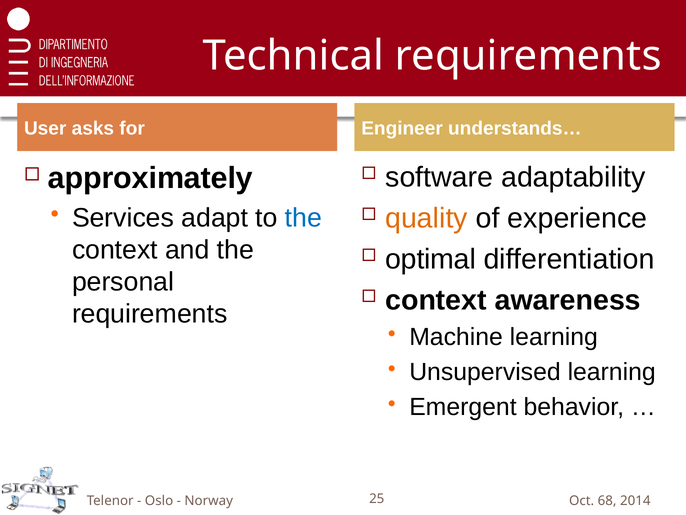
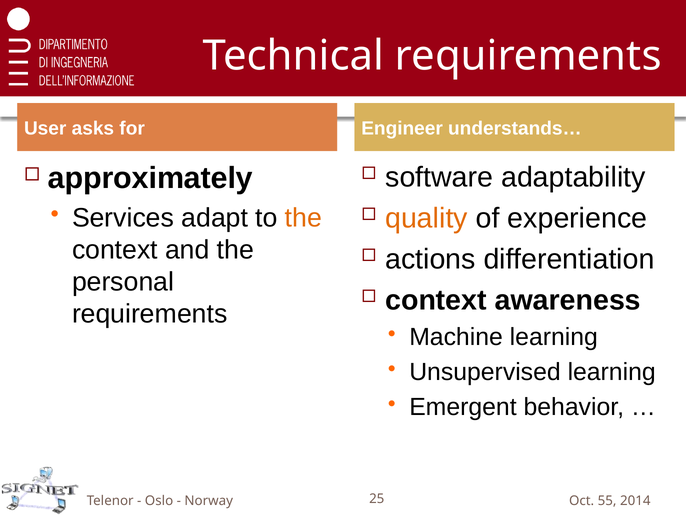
the at (303, 217) colour: blue -> orange
optimal: optimal -> actions
68: 68 -> 55
